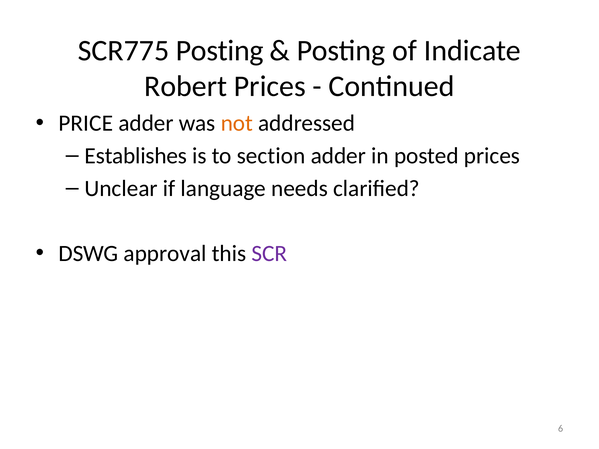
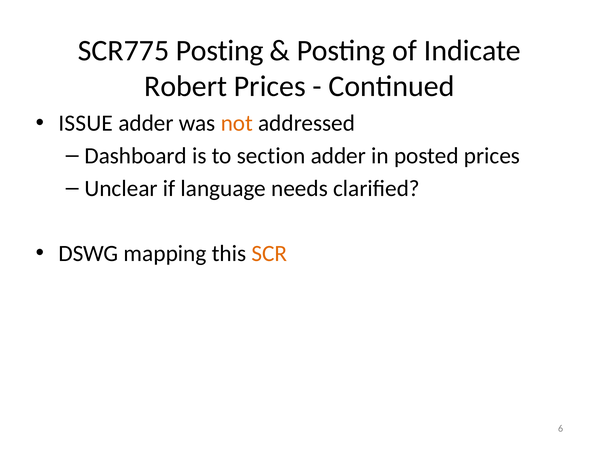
PRICE: PRICE -> ISSUE
Establishes: Establishes -> Dashboard
approval: approval -> mapping
SCR colour: purple -> orange
